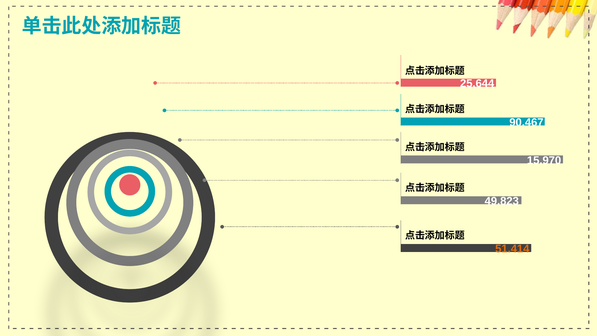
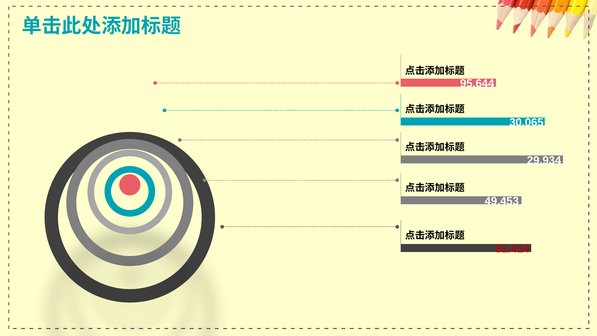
25,644: 25,644 -> 95,644
90.467: 90.467 -> 30.065
15.970: 15.970 -> 29.934
49.823: 49.823 -> 49.453
51.414 colour: orange -> red
